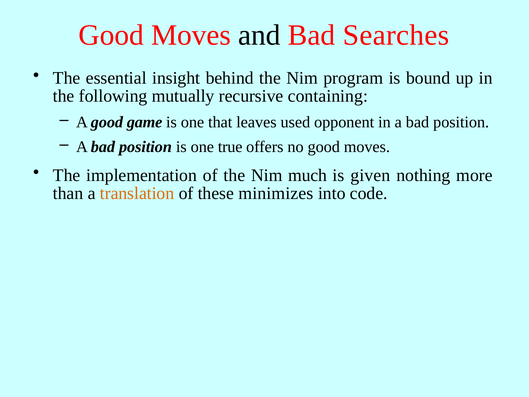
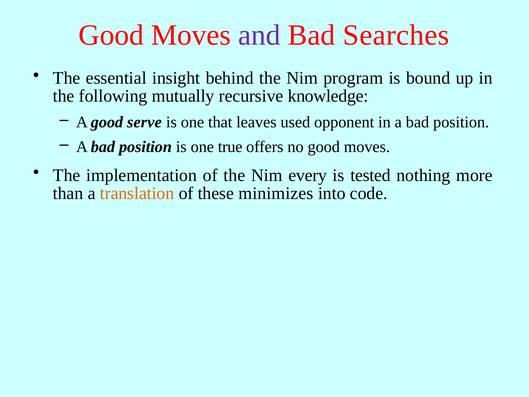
and colour: black -> purple
containing: containing -> knowledge
game: game -> serve
much: much -> every
given: given -> tested
